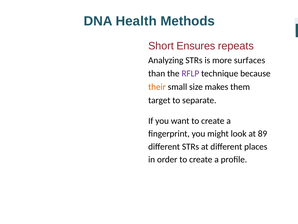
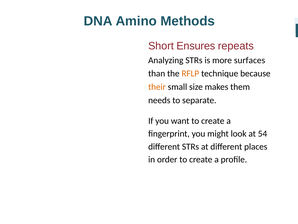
Health: Health -> Amino
RFLP colour: purple -> orange
target: target -> needs
89: 89 -> 54
